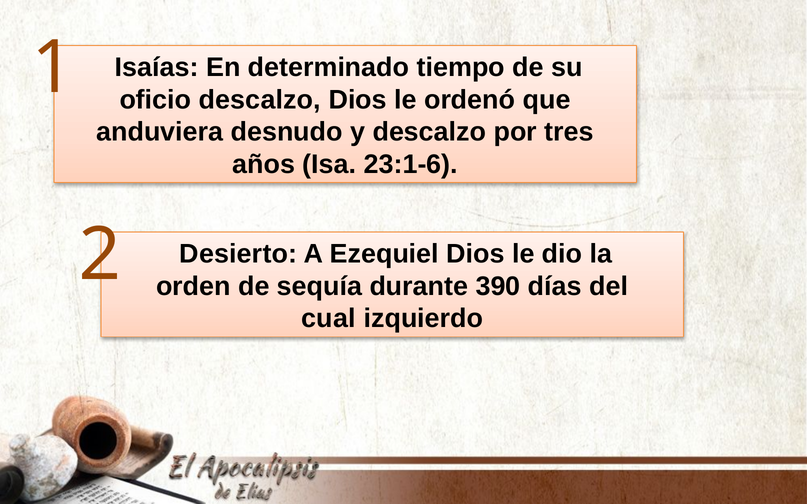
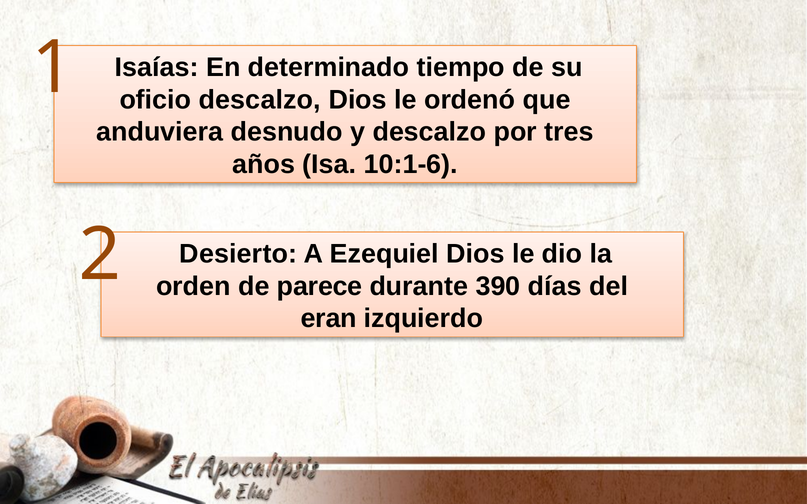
23:1-6: 23:1-6 -> 10:1-6
sequía: sequía -> parece
cual: cual -> eran
